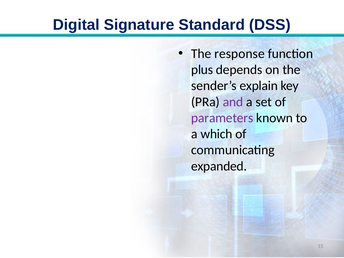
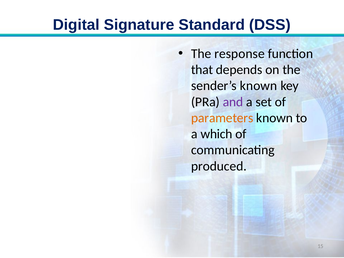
plus: plus -> that
sender’s explain: explain -> known
parameters colour: purple -> orange
expanded: expanded -> produced
